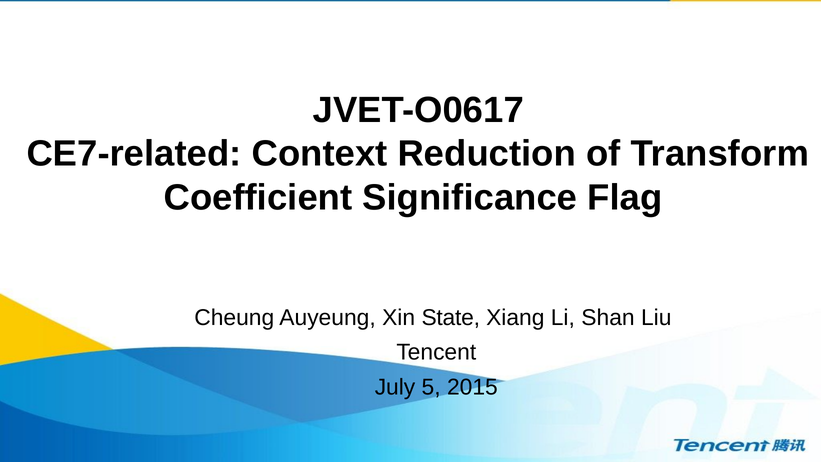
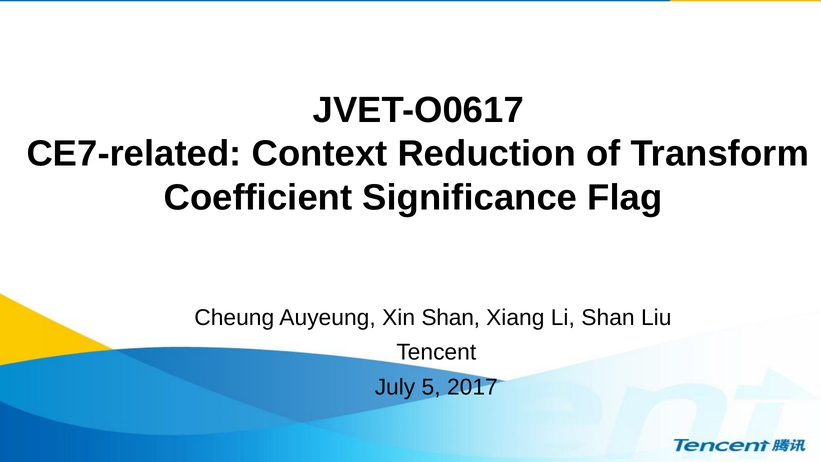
Xin State: State -> Shan
2015: 2015 -> 2017
